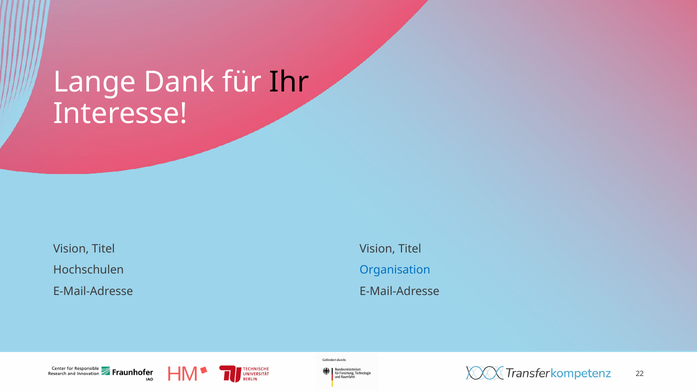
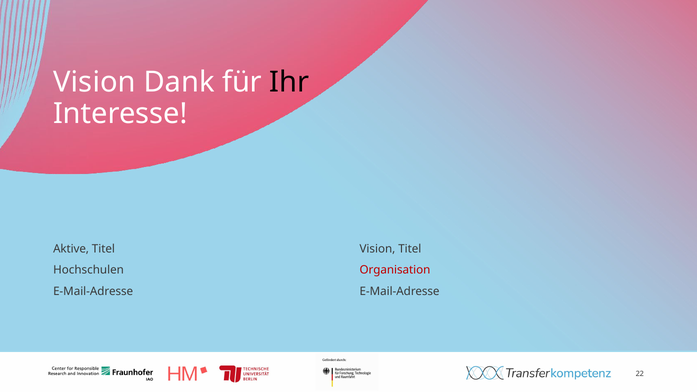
Lange at (95, 82): Lange -> Vision
Vision at (71, 249): Vision -> Aktive
Organisation colour: blue -> red
